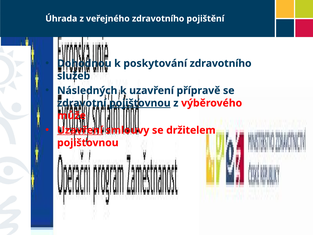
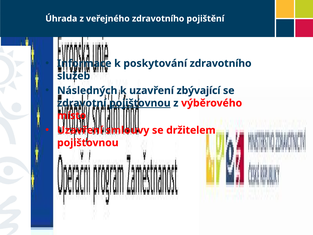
Dohodnou: Dohodnou -> Informace
přípravě: přípravě -> zbývající
může: může -> místo
Uzavření at (80, 130) underline: present -> none
